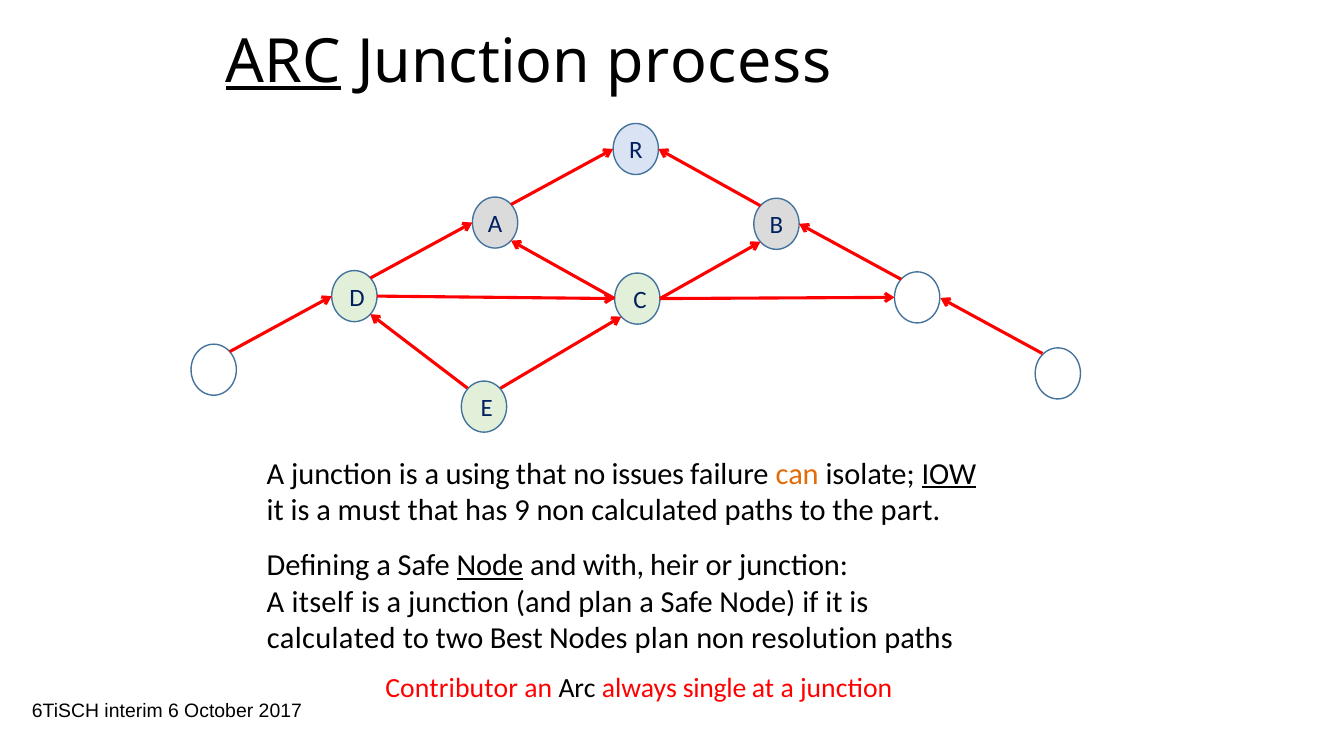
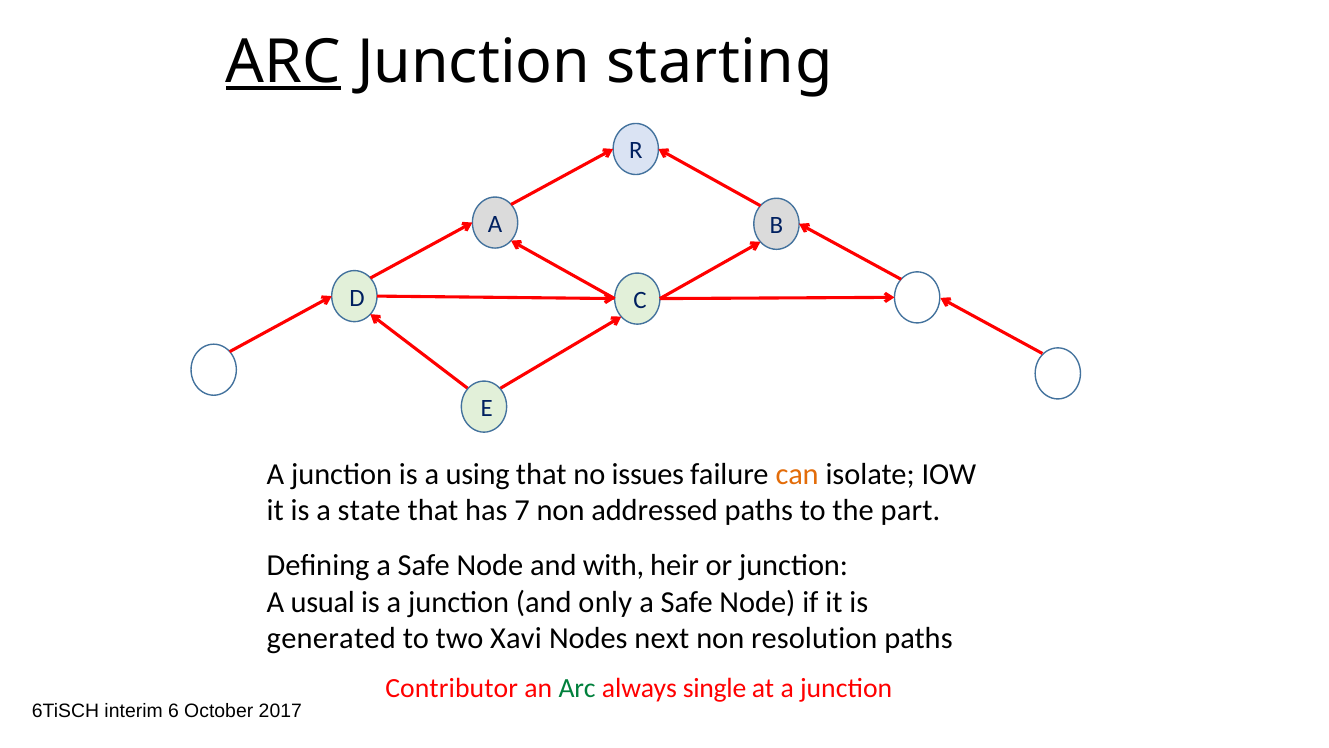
process: process -> starting
IOW underline: present -> none
must: must -> state
9: 9 -> 7
non calculated: calculated -> addressed
Node at (490, 565) underline: present -> none
itself: itself -> usual
and plan: plan -> only
calculated at (331, 638): calculated -> generated
Best: Best -> Xavi
Nodes plan: plan -> next
Arc at (577, 688) colour: black -> green
